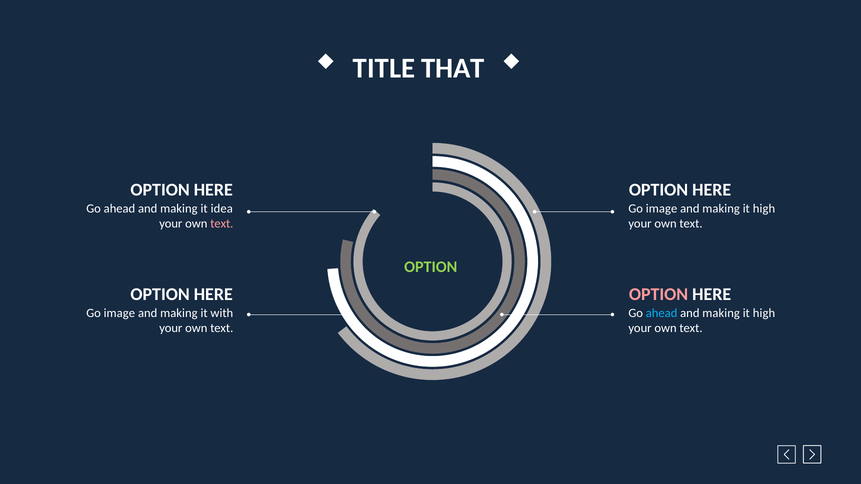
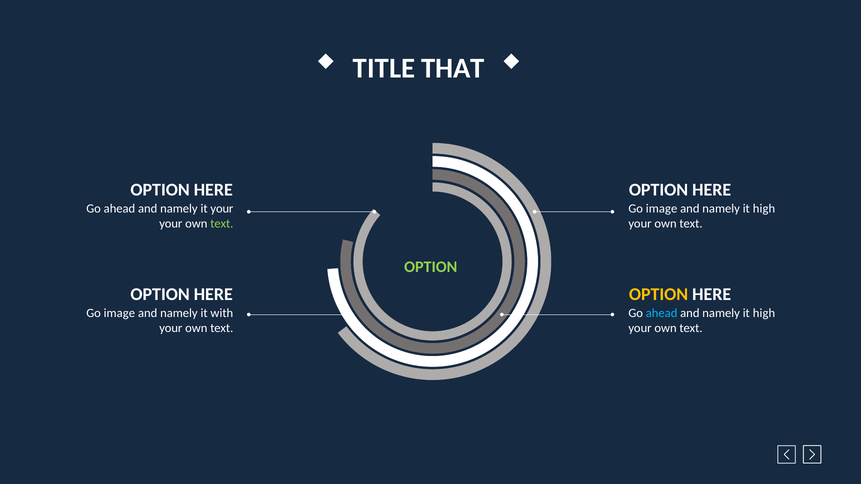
making at (179, 209): making -> namely
it idea: idea -> your
making at (721, 209): making -> namely
text at (222, 224) colour: pink -> light green
OPTION at (659, 295) colour: pink -> yellow
making at (179, 313): making -> namely
making at (721, 313): making -> namely
